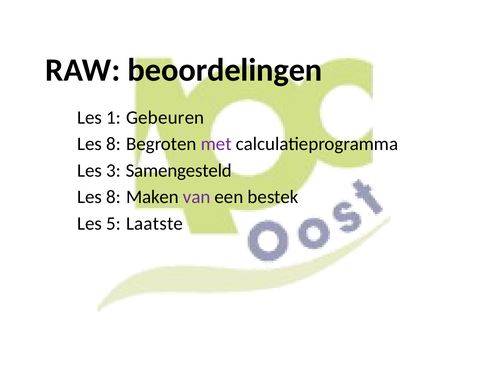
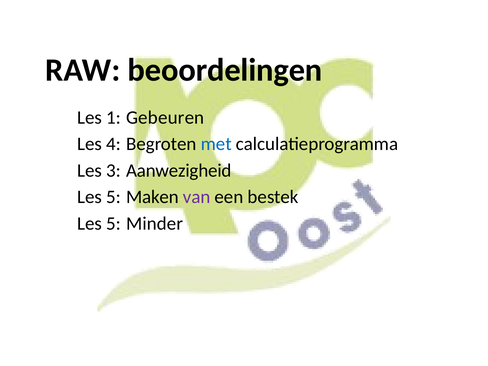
8 at (114, 144): 8 -> 4
met colour: purple -> blue
Samengesteld: Samengesteld -> Aanwezigheid
8 at (114, 197): 8 -> 5
Laatste: Laatste -> Minder
